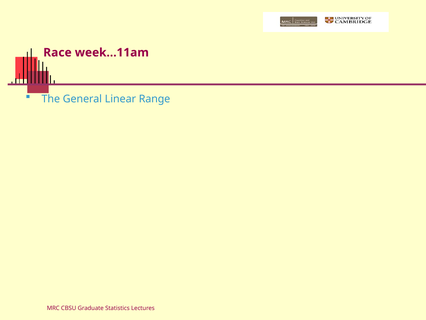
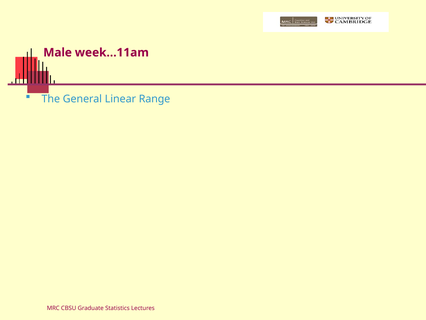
Race: Race -> Male
